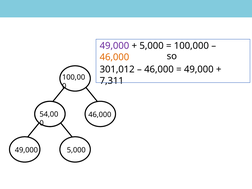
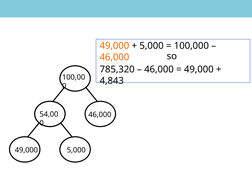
49,000 at (114, 46) colour: purple -> orange
301,012: 301,012 -> 785,320
7,311: 7,311 -> 4,843
